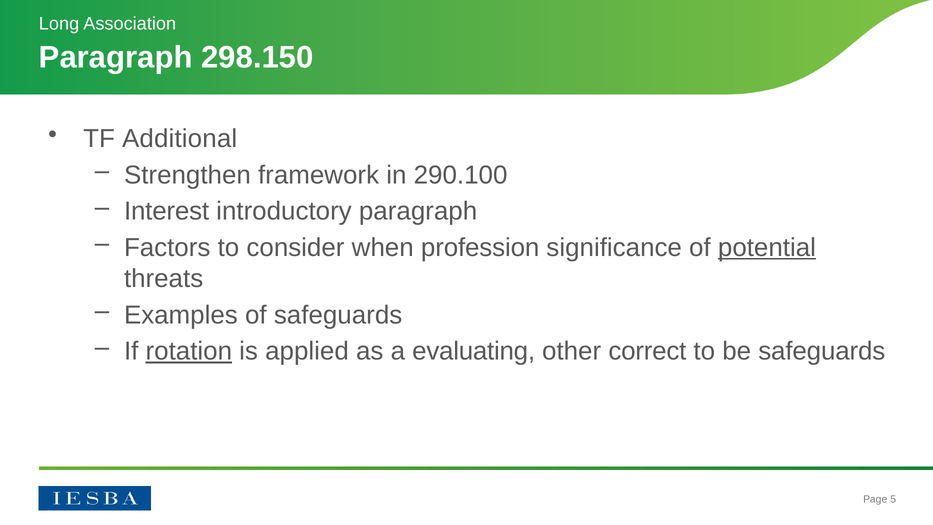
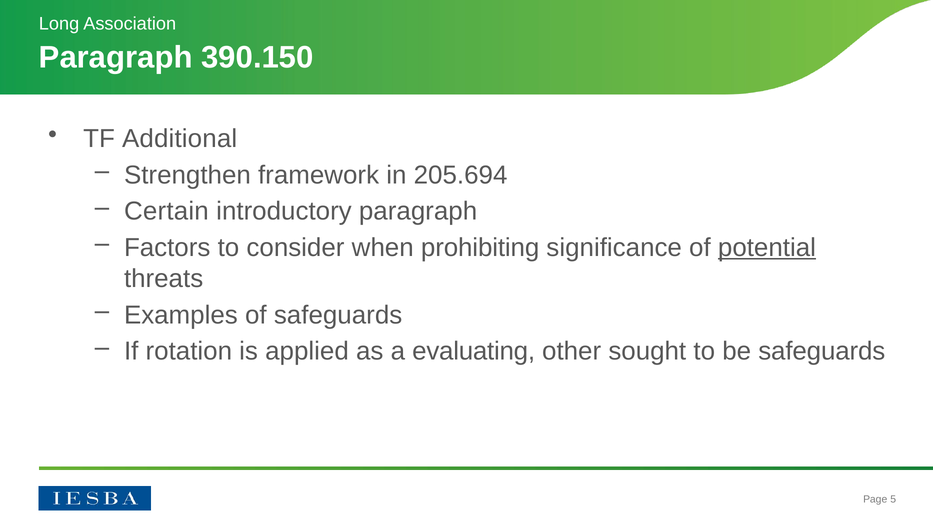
298.150: 298.150 -> 390.150
290.100: 290.100 -> 205.694
Interest: Interest -> Certain
profession: profession -> prohibiting
rotation underline: present -> none
correct: correct -> sought
